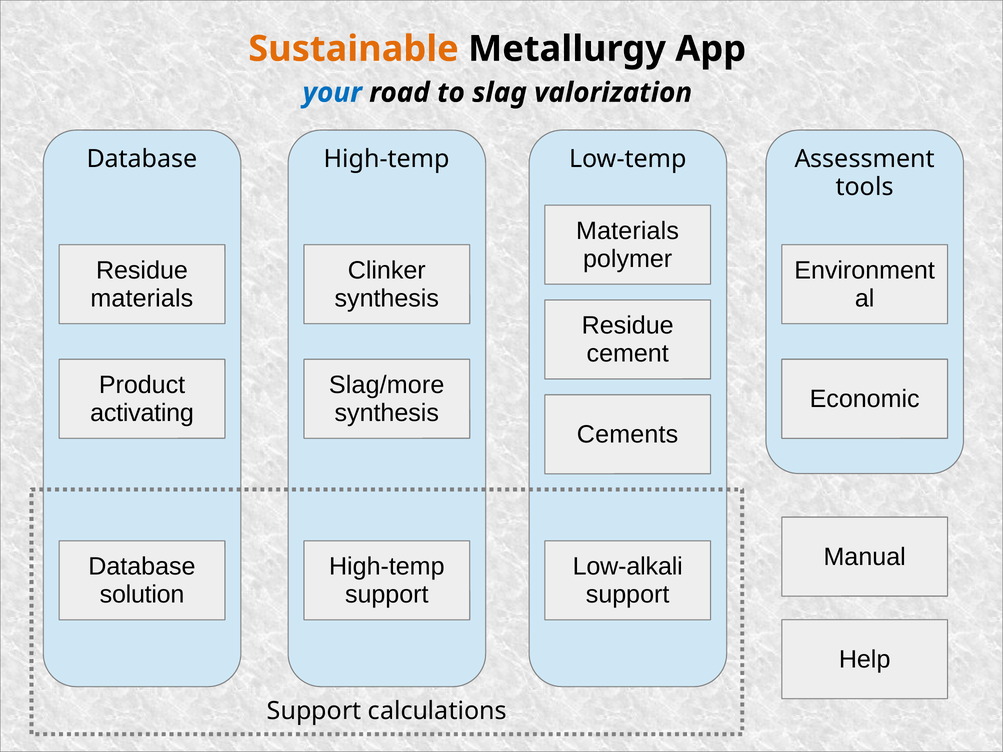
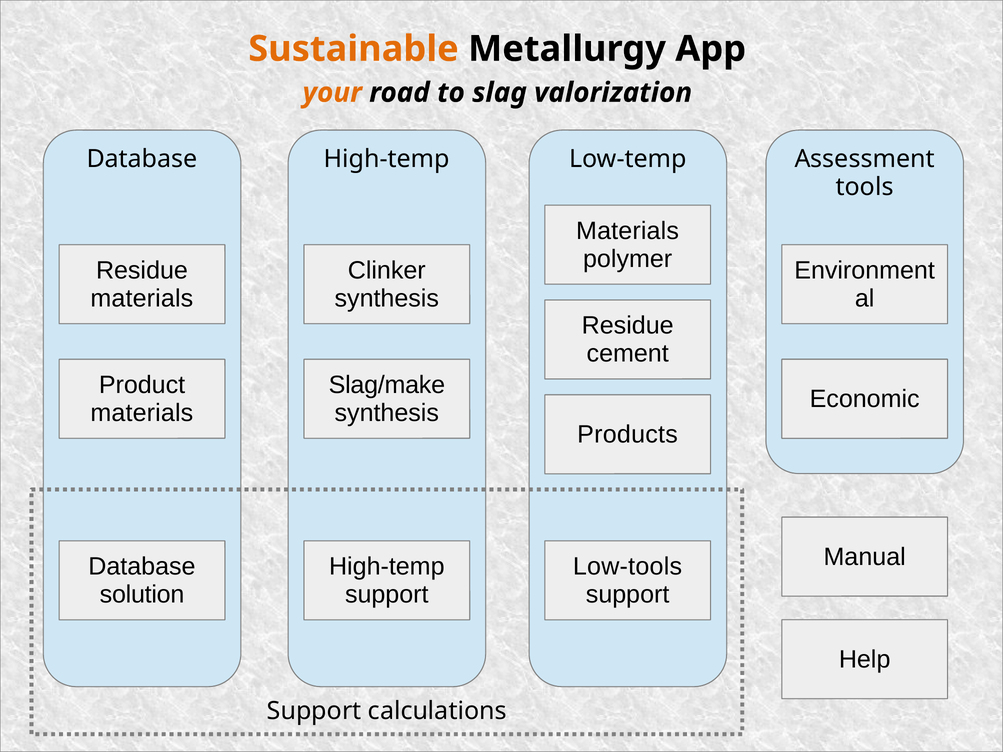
your colour: blue -> orange
Slag/more: Slag/more -> Slag/make
activating at (142, 413): activating -> materials
Cements: Cements -> Products
Low-alkali: Low-alkali -> Low-tools
